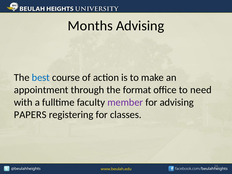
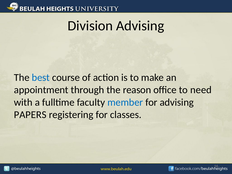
Months: Months -> Division
format: format -> reason
member colour: purple -> blue
